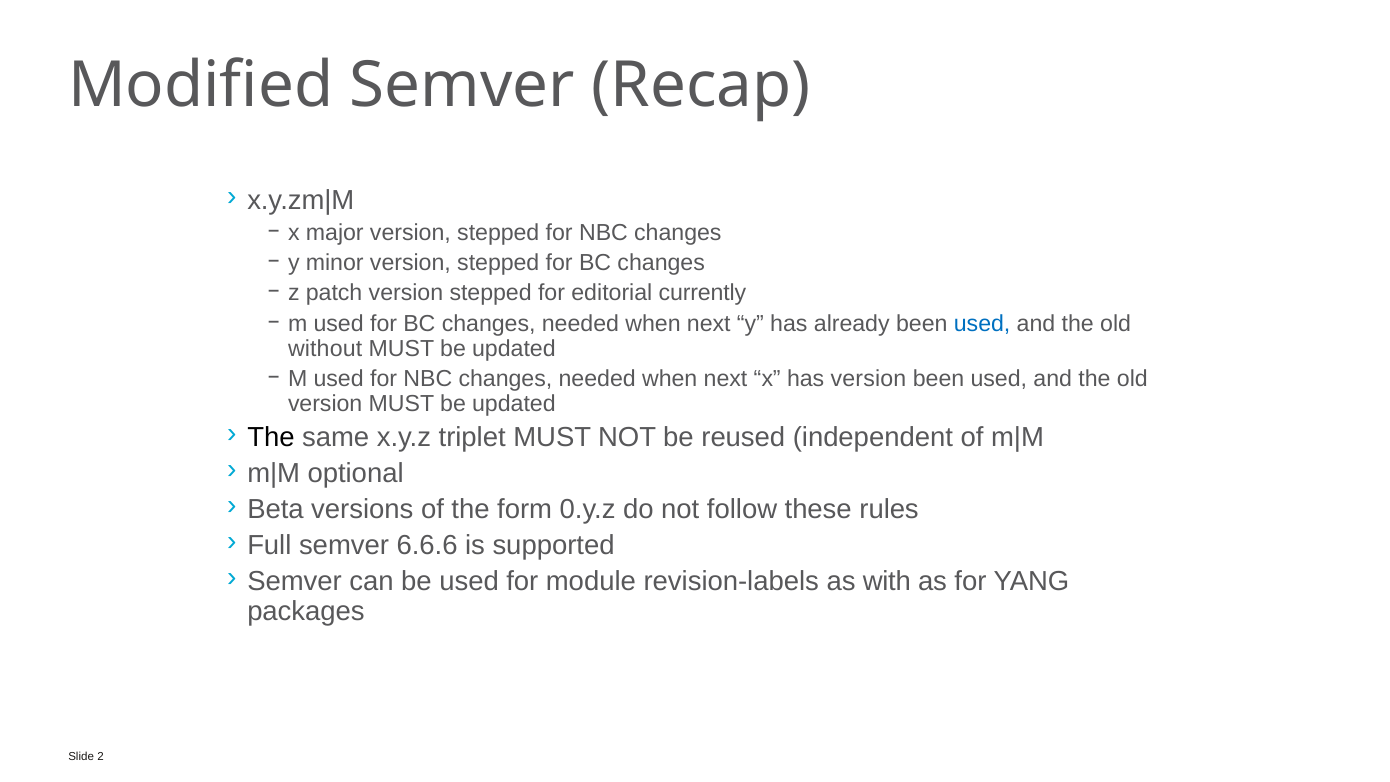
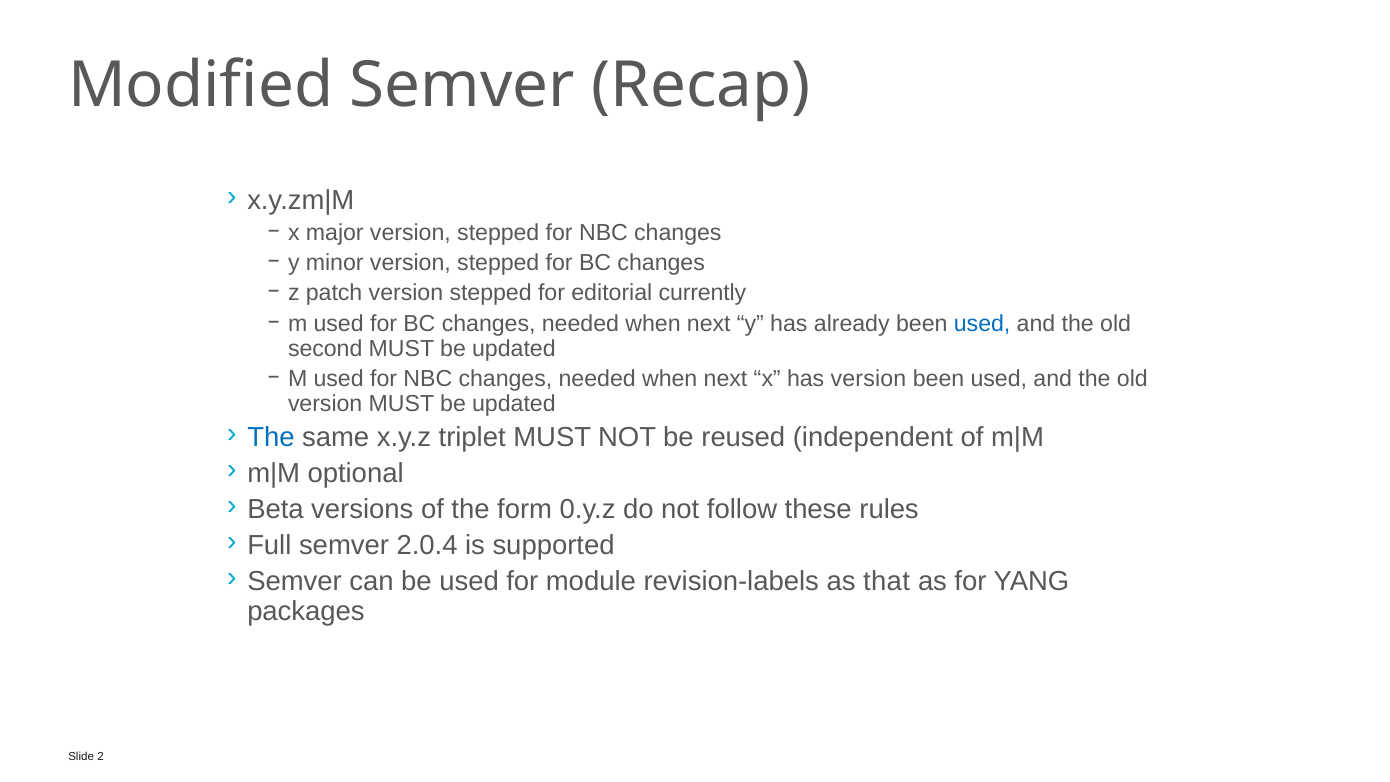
without: without -> second
The at (271, 438) colour: black -> blue
6.6.6: 6.6.6 -> 2.0.4
with: with -> that
